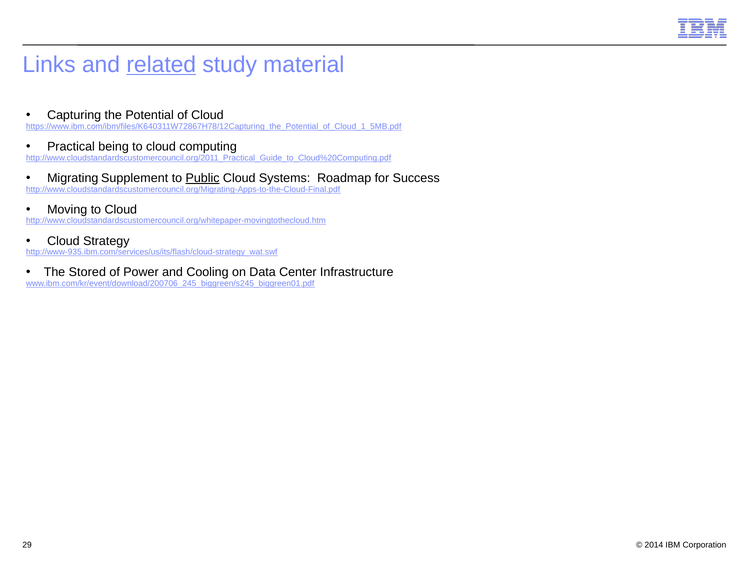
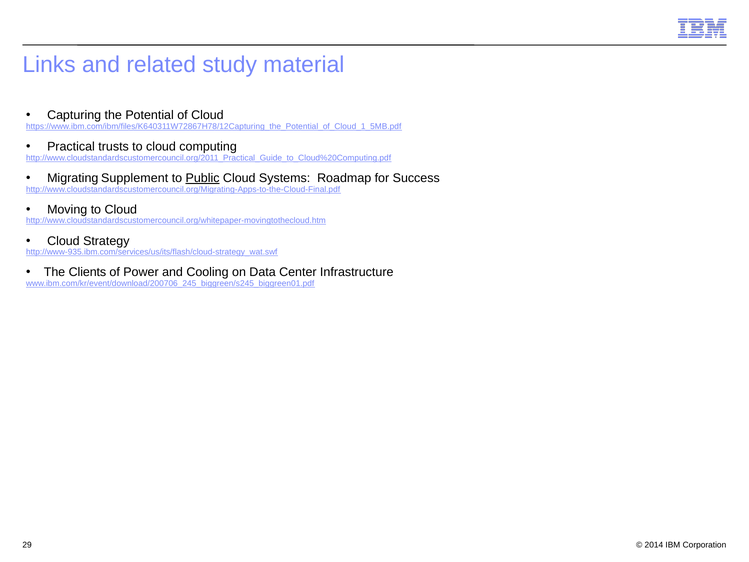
related underline: present -> none
being: being -> trusts
Stored: Stored -> Clients
